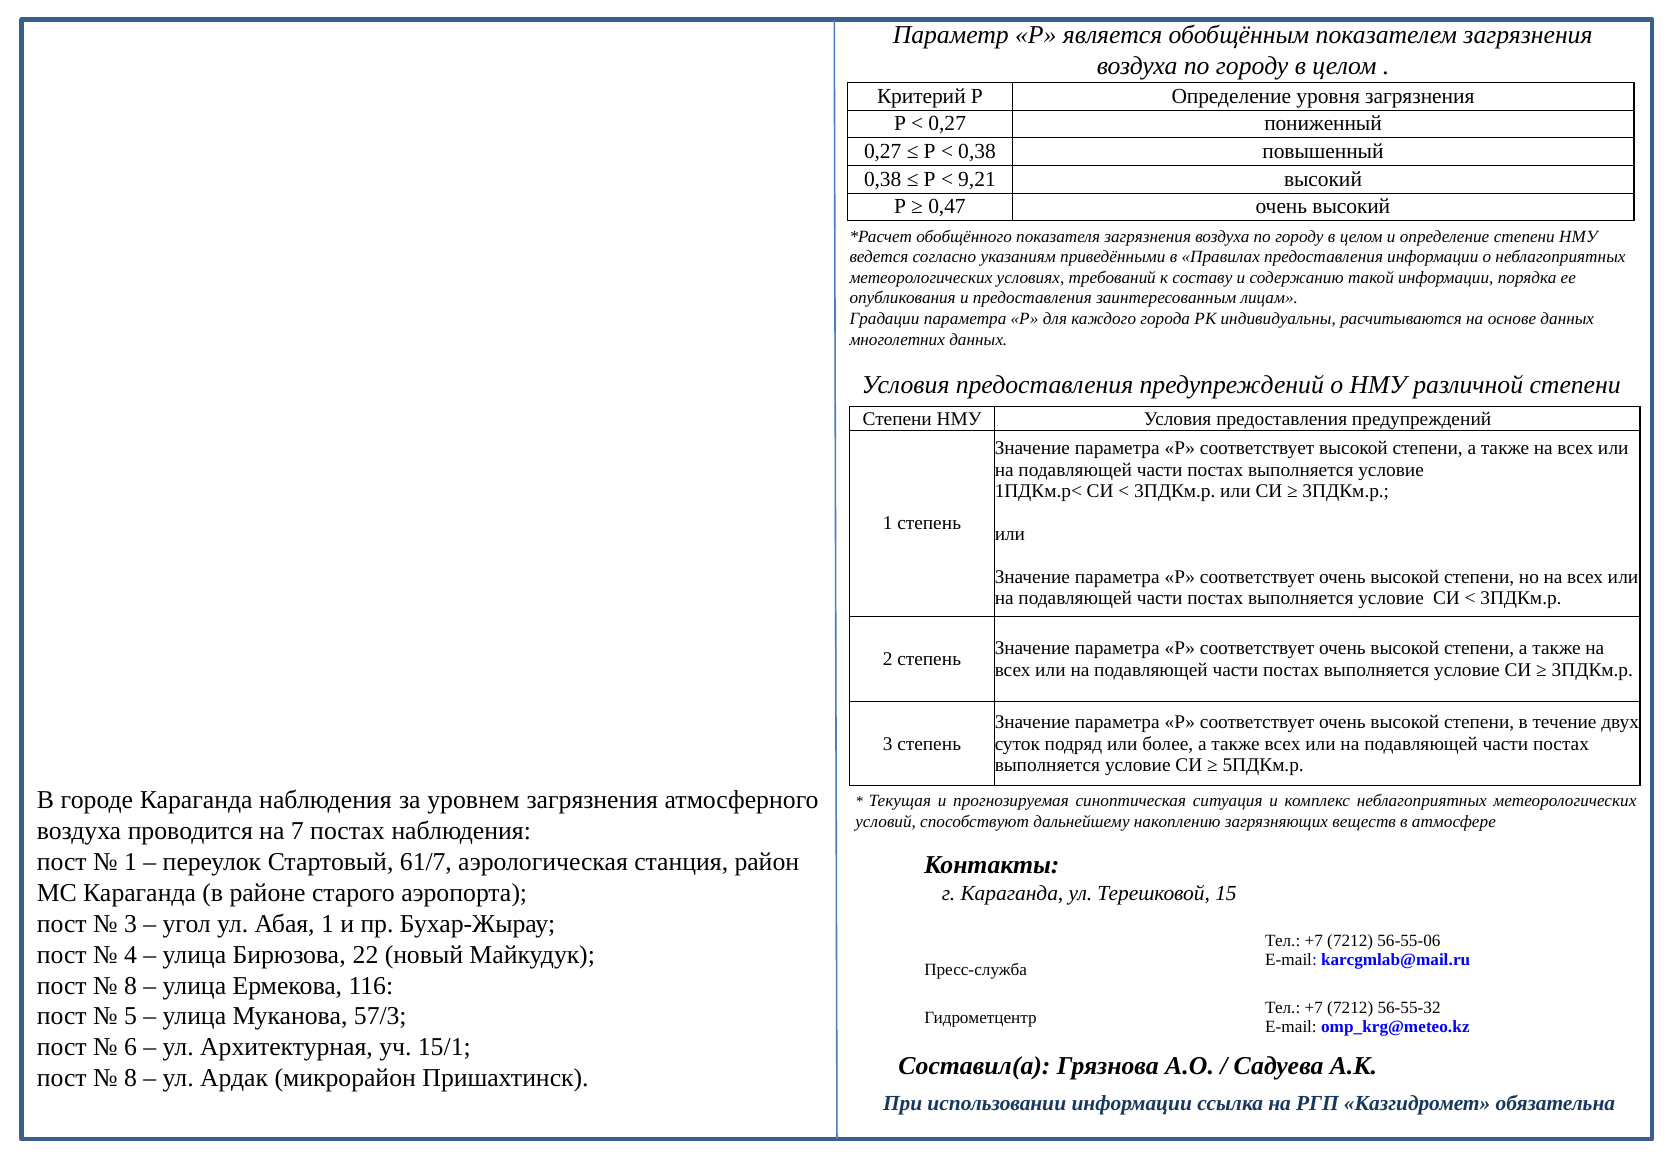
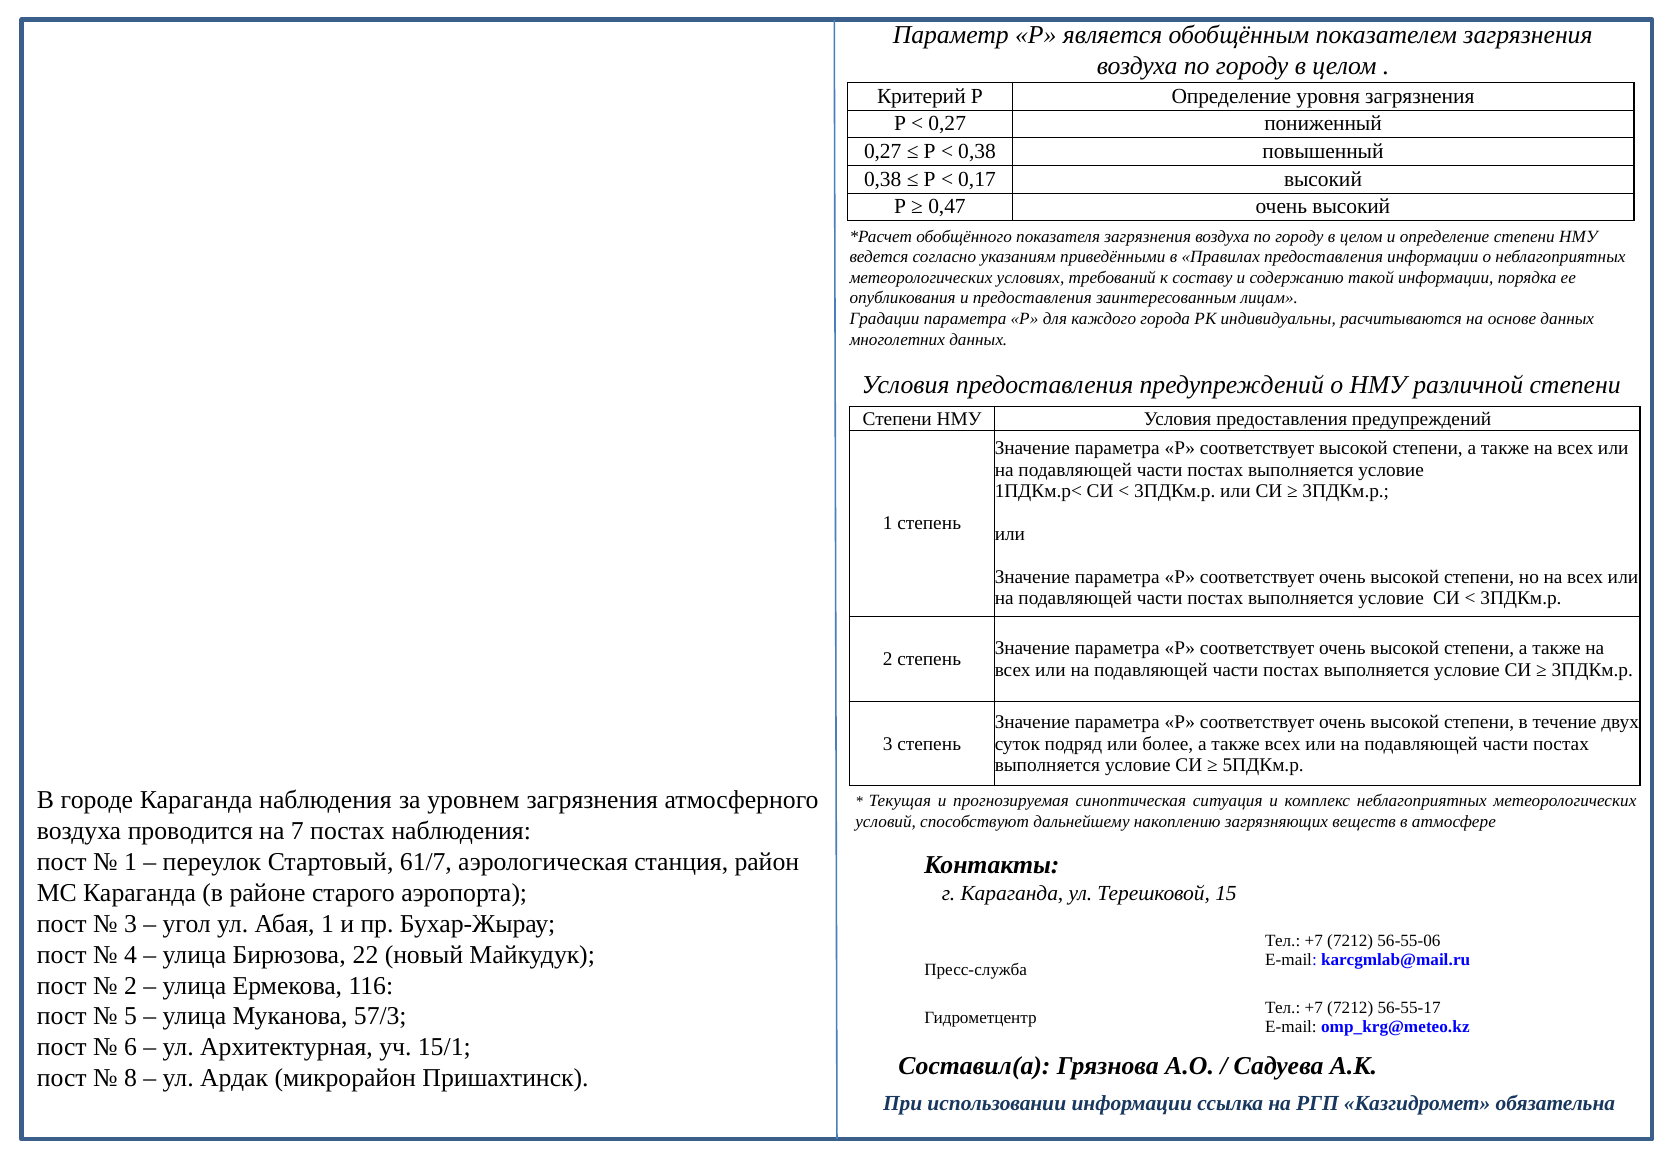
9,21: 9,21 -> 0,17
8 at (130, 985): 8 -> 2
56-55-32: 56-55-32 -> 56-55-17
